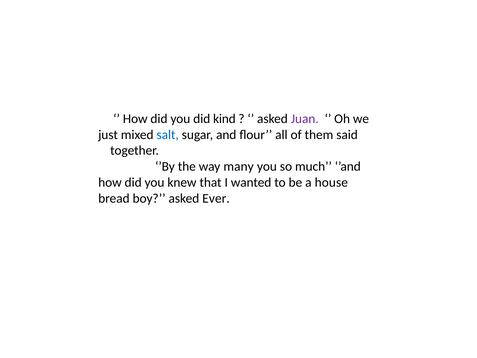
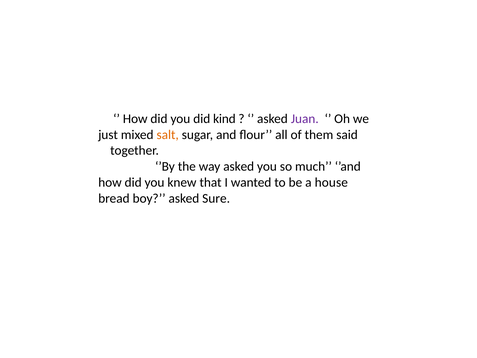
salt colour: blue -> orange
way many: many -> asked
Ever: Ever -> Sure
